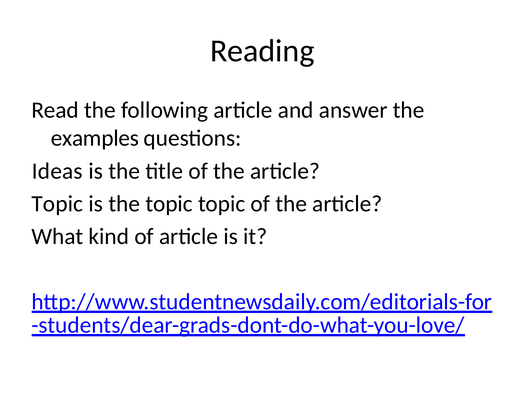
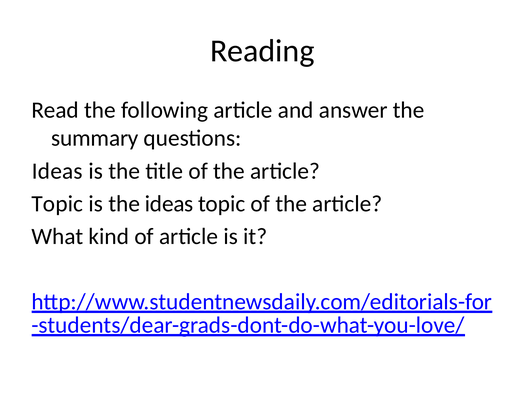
examples: examples -> summary
the topic: topic -> ideas
